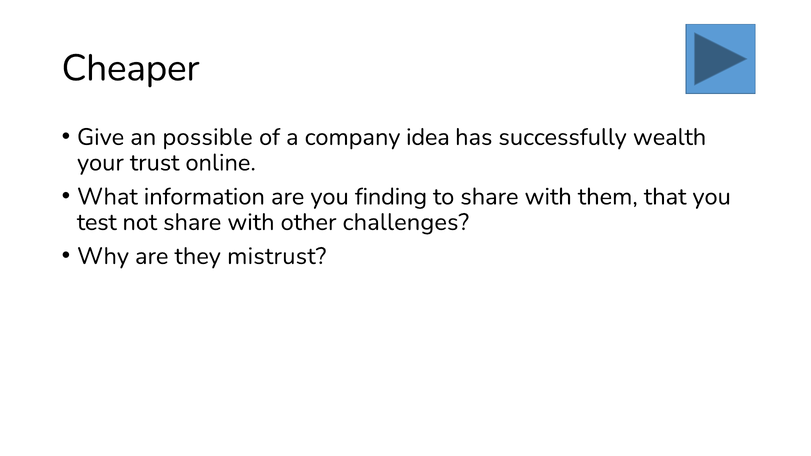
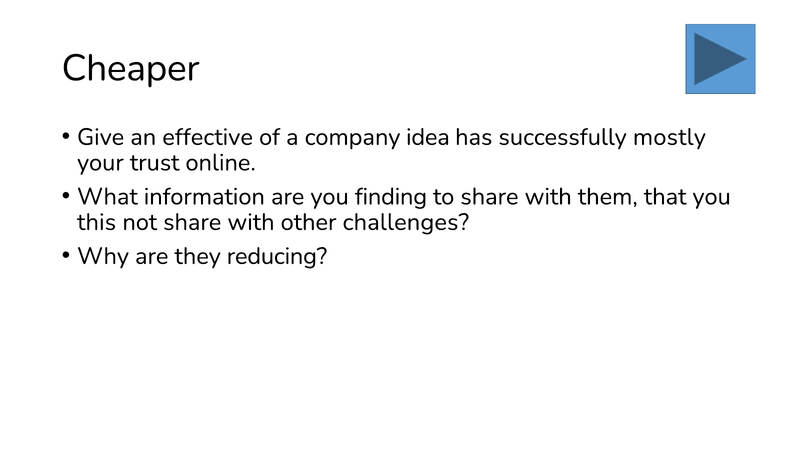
possible: possible -> effective
wealth: wealth -> mostly
test: test -> this
mistrust: mistrust -> reducing
